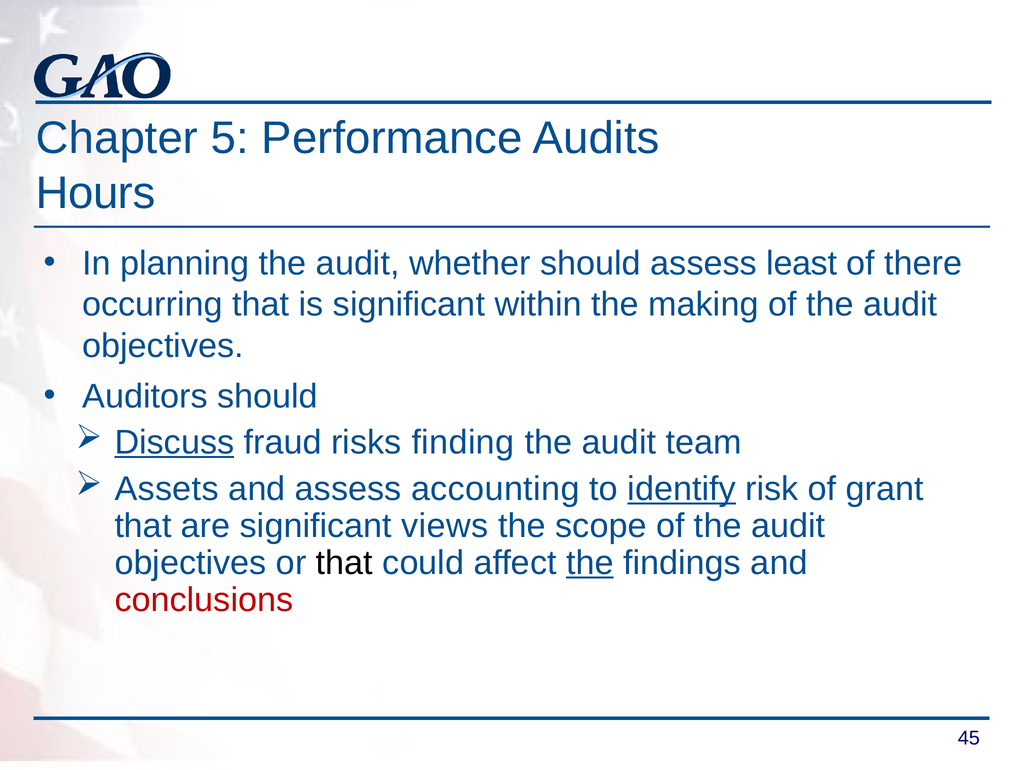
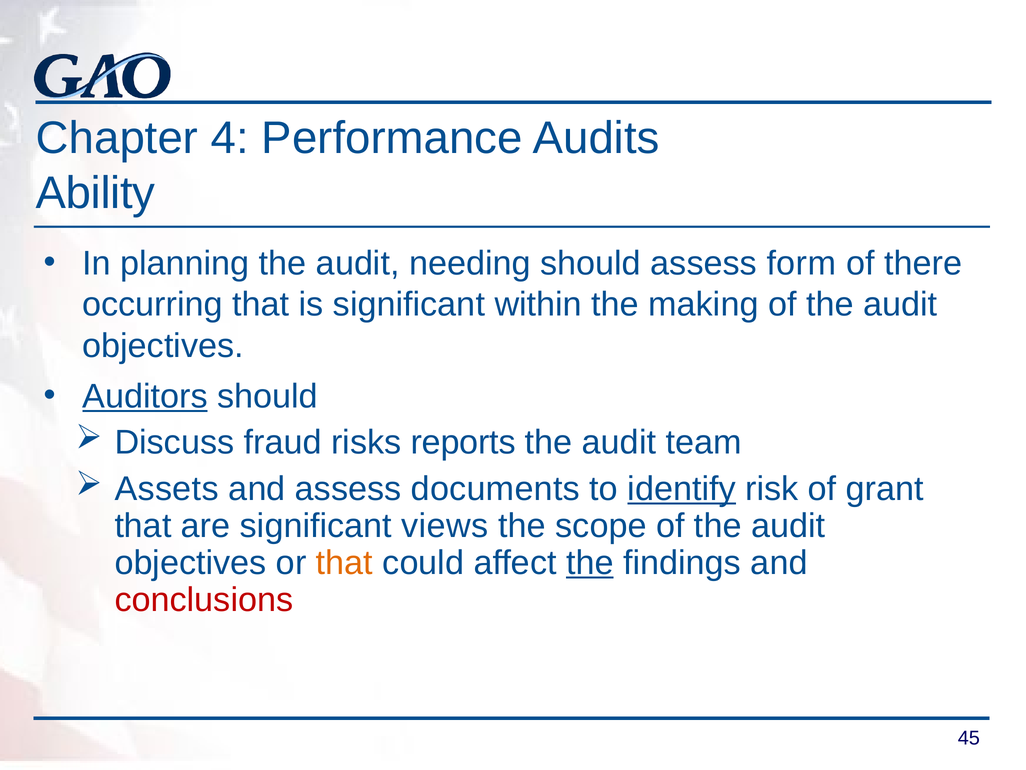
5: 5 -> 4
Hours: Hours -> Ability
whether: whether -> needing
least: least -> form
Auditors underline: none -> present
Discuss underline: present -> none
finding: finding -> reports
accounting: accounting -> documents
that at (344, 562) colour: black -> orange
